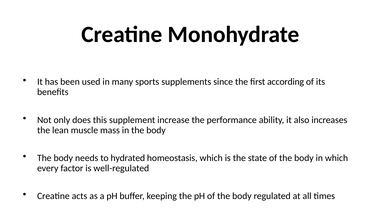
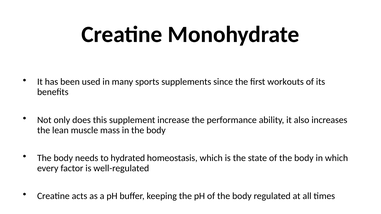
according: according -> workouts
